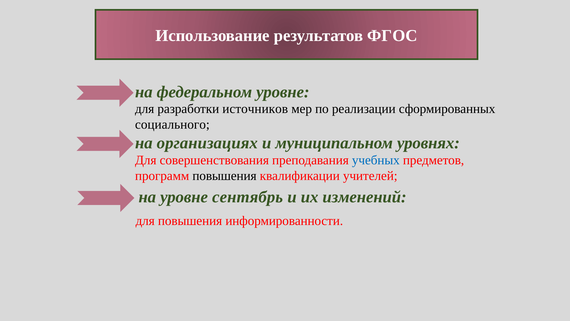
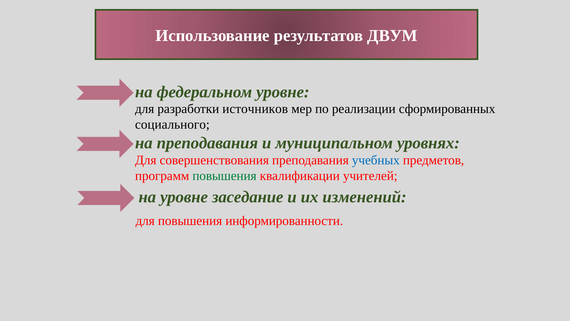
ФГОС: ФГОС -> ДВУМ
на организациях: организациях -> преподавания
повышения at (225, 176) colour: black -> green
сентябрь: сентябрь -> заседание
